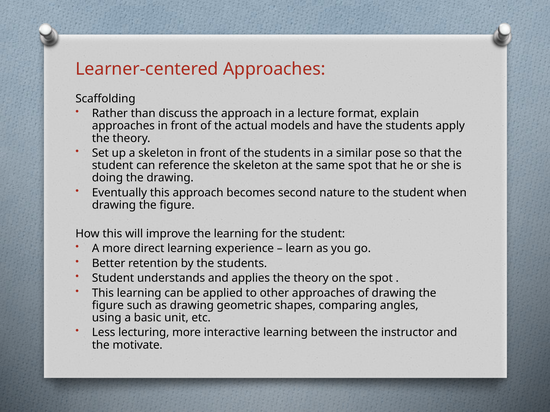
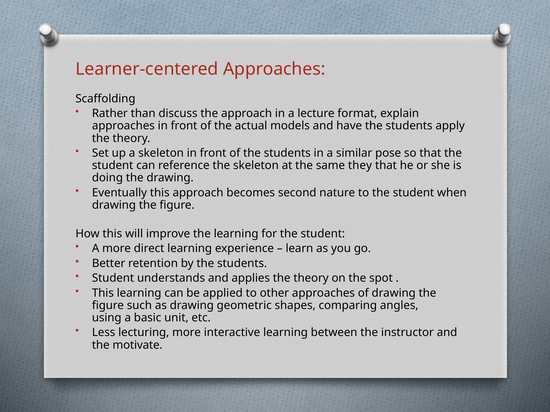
same spot: spot -> they
